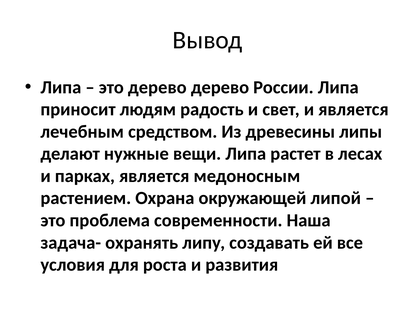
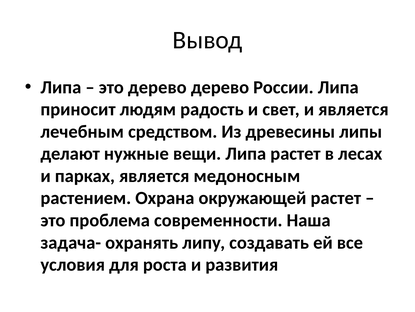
окружающей липой: липой -> растет
